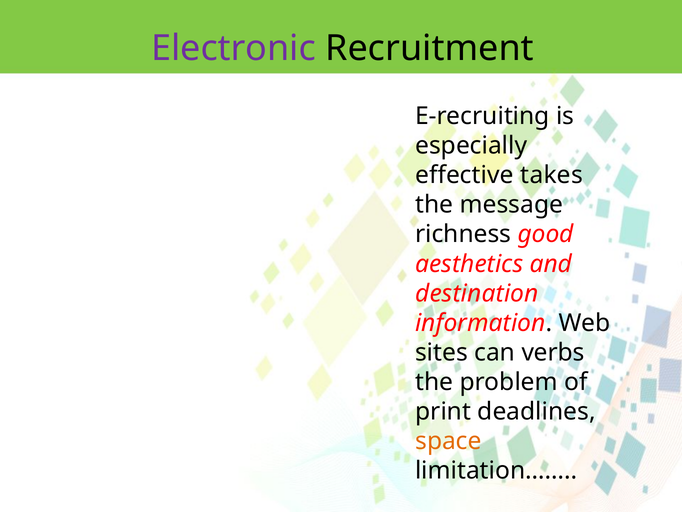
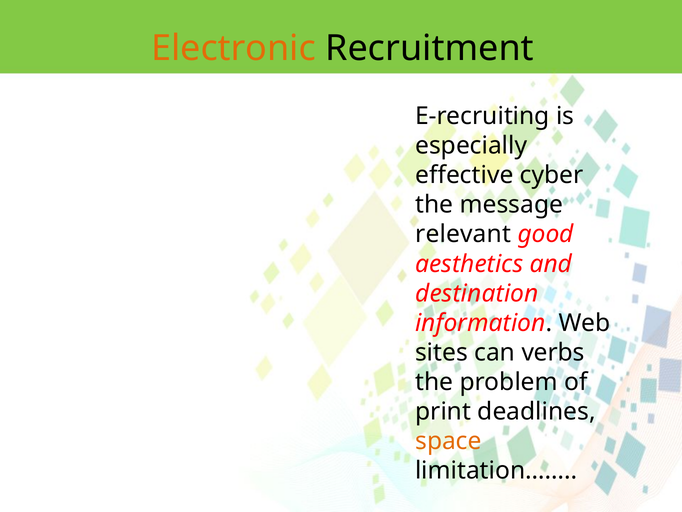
Electronic colour: purple -> orange
takes: takes -> cyber
richness: richness -> relevant
